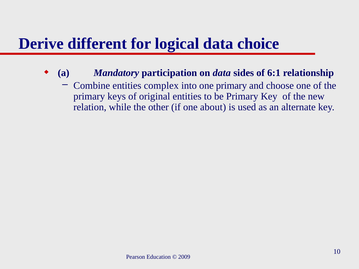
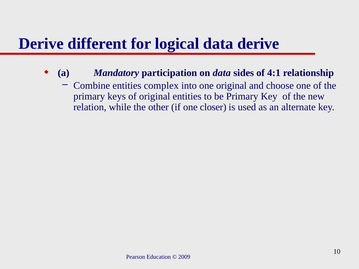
data choice: choice -> derive
6:1: 6:1 -> 4:1
one primary: primary -> original
about: about -> closer
